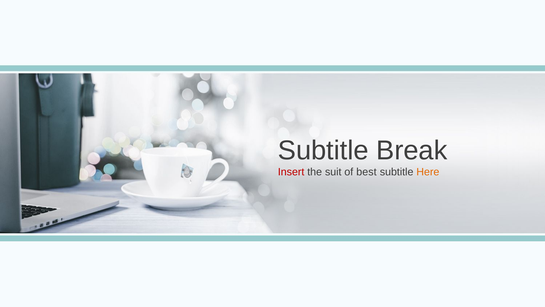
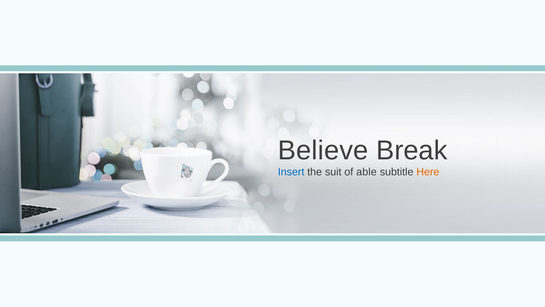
Subtitle at (323, 150): Subtitle -> Believe
Insert colour: red -> blue
best: best -> able
